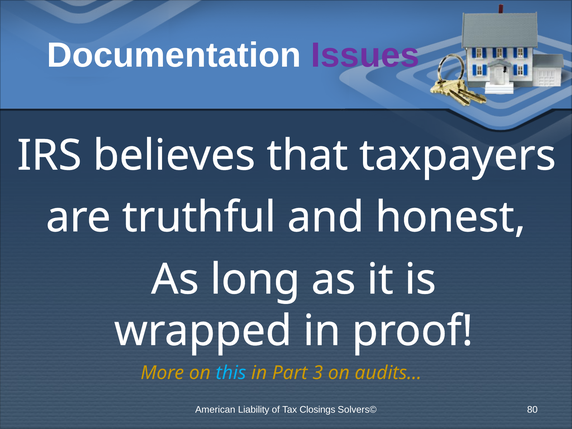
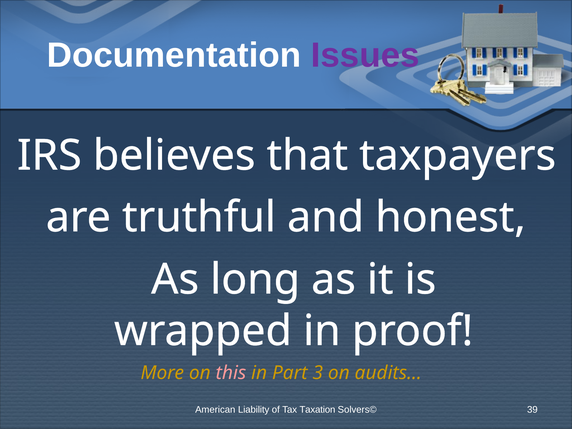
this colour: light blue -> pink
Closings: Closings -> Taxation
80: 80 -> 39
